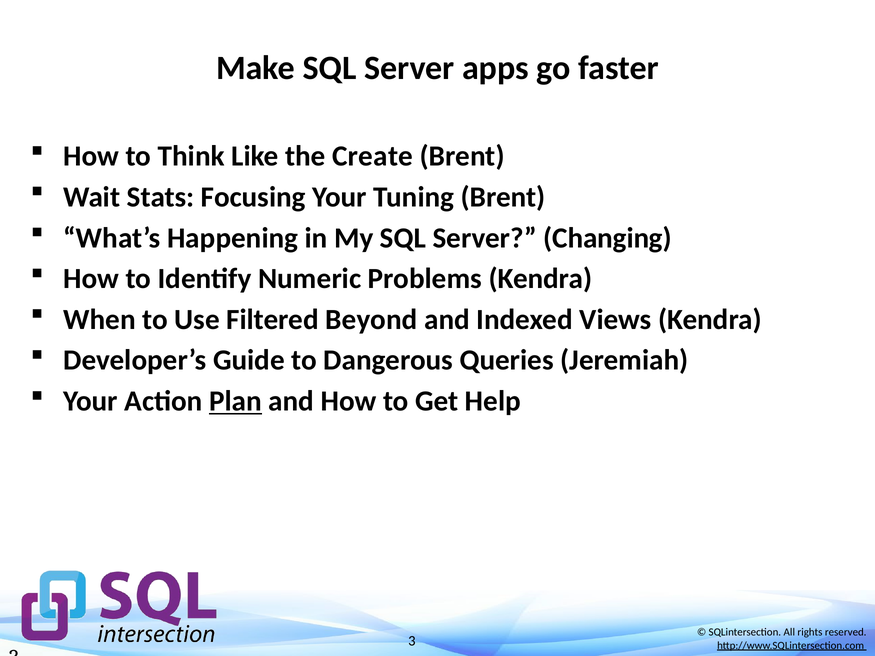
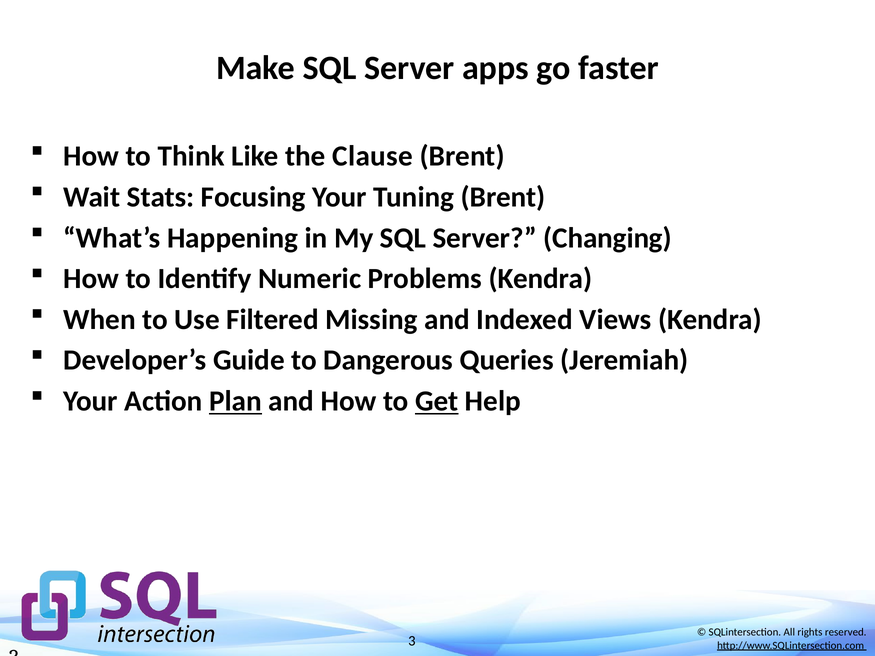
Create: Create -> Clause
Beyond: Beyond -> Missing
Get underline: none -> present
